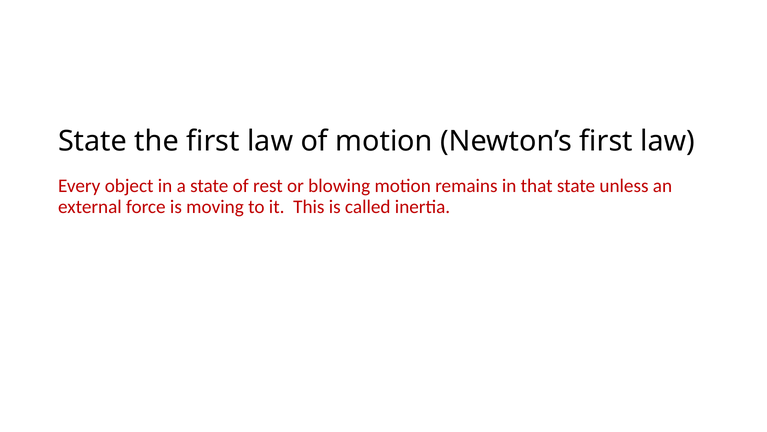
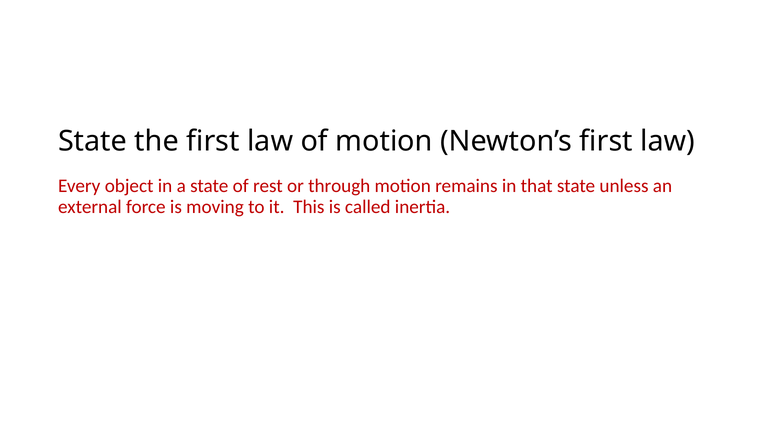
blowing: blowing -> through
